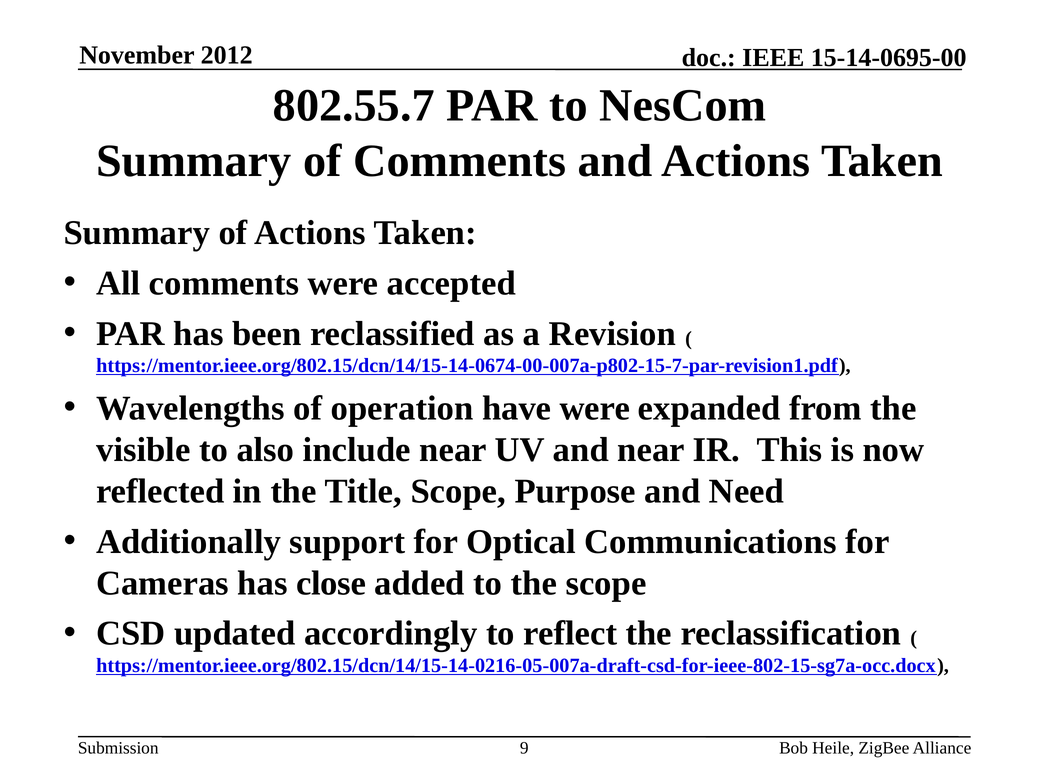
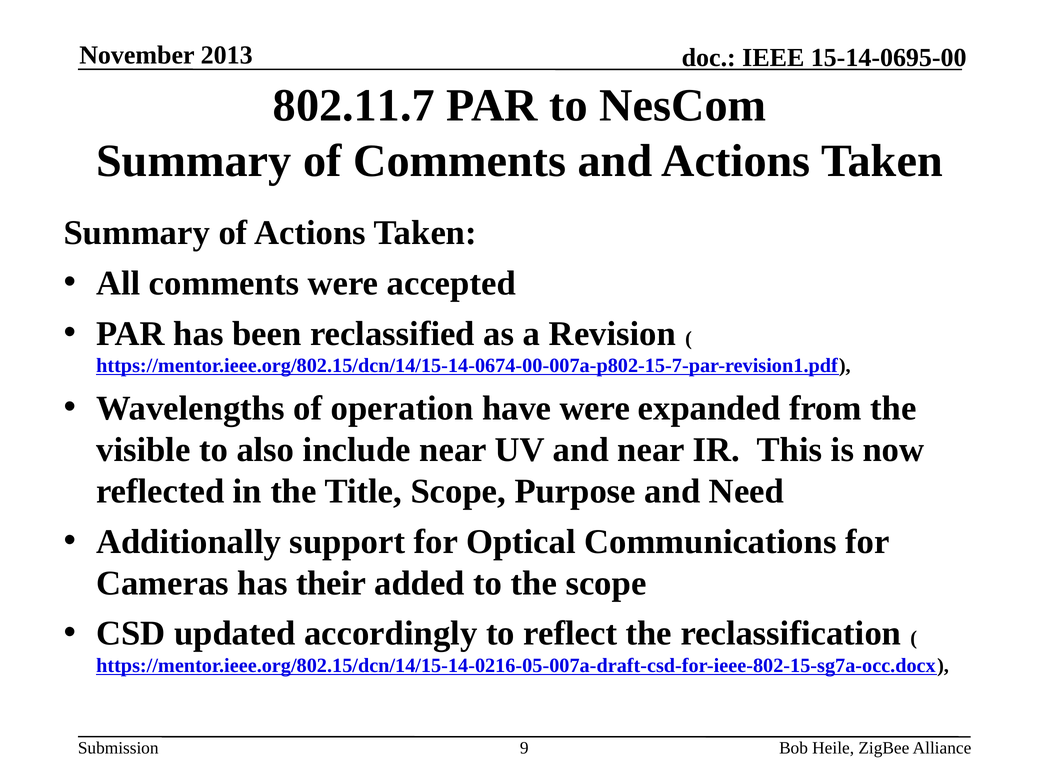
2012: 2012 -> 2013
802.55.7: 802.55.7 -> 802.11.7
close: close -> their
